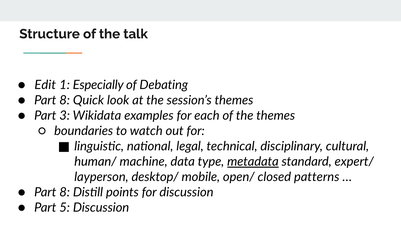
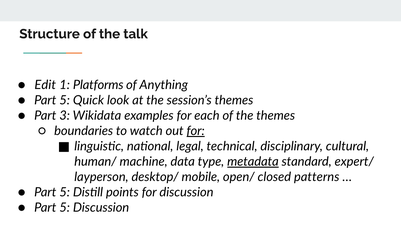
Especially: Especially -> Platforms
Debating: Debating -> Anything
8 at (65, 101): 8 -> 5
for at (196, 131) underline: none -> present
8 at (65, 193): 8 -> 5
